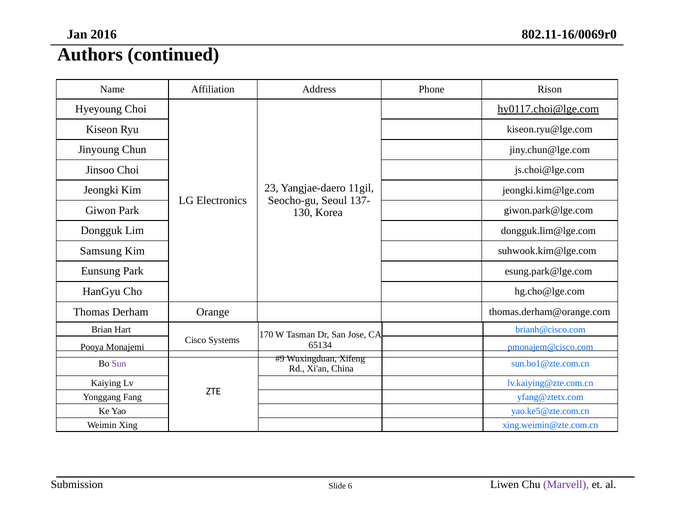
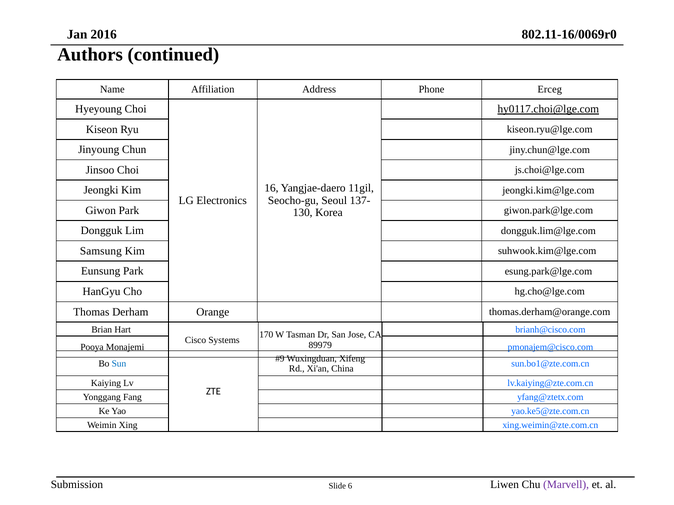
Rison: Rison -> Erceg
23: 23 -> 16
65134: 65134 -> 89979
Sun colour: purple -> blue
